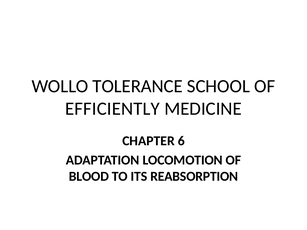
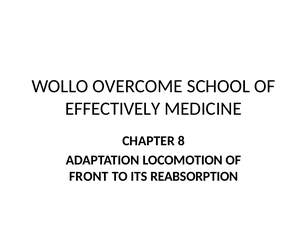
TOLERANCE: TOLERANCE -> OVERCOME
EFFICIENTLY: EFFICIENTLY -> EFFECTIVELY
6: 6 -> 8
BLOOD: BLOOD -> FRONT
